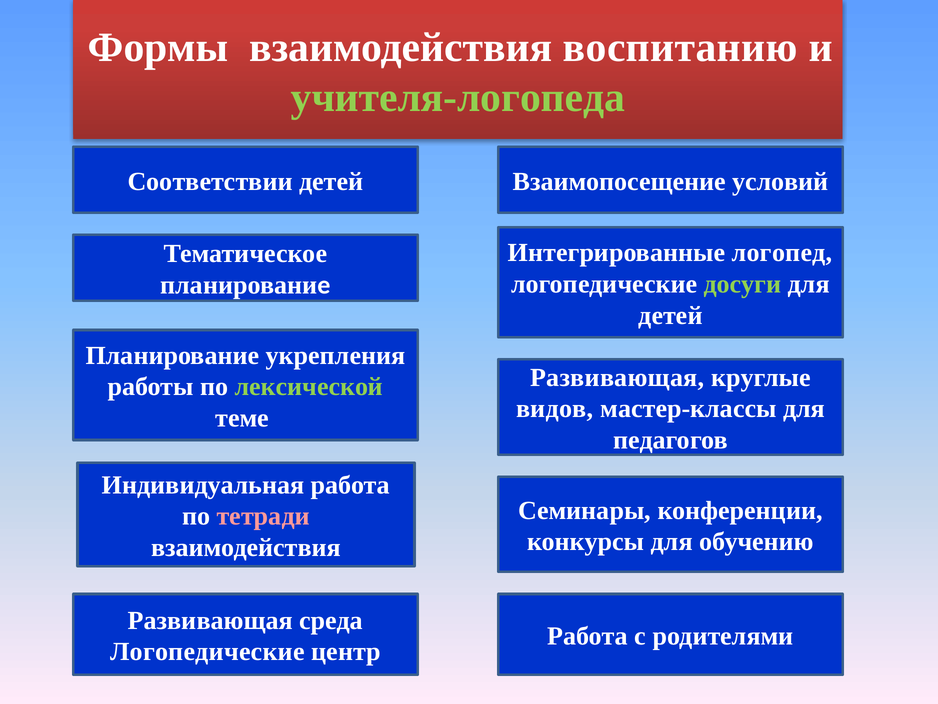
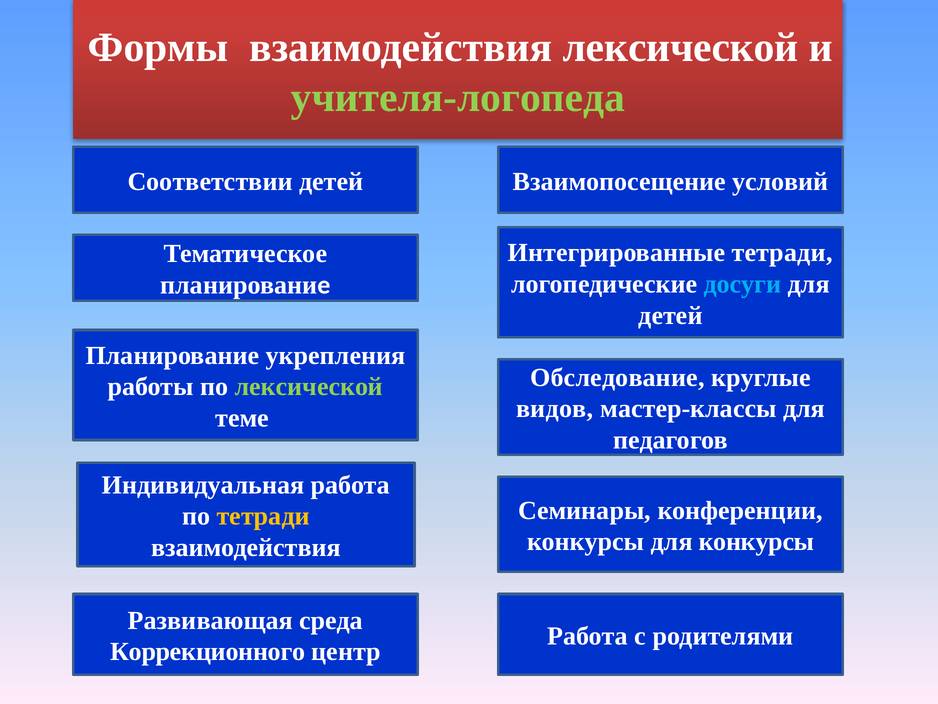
взаимодействия воспитанию: воспитанию -> лексической
Интегрированные логопед: логопед -> тетради
досуги colour: light green -> light blue
Развивающая at (617, 377): Развивающая -> Обследование
тетради at (263, 516) colour: pink -> yellow
для обучению: обучению -> конкурсы
Логопедические at (207, 651): Логопедические -> Коррекционного
